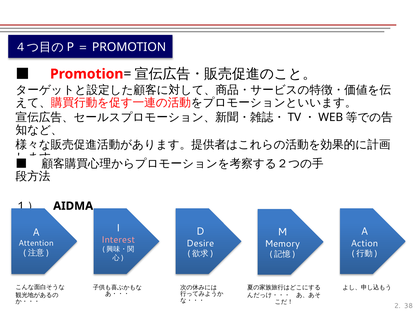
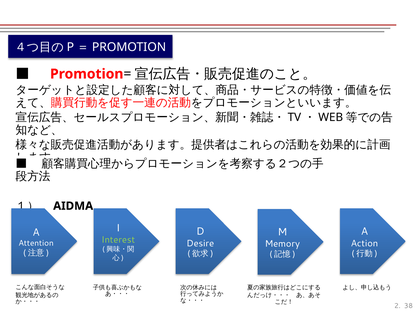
Interest colour: pink -> light green
